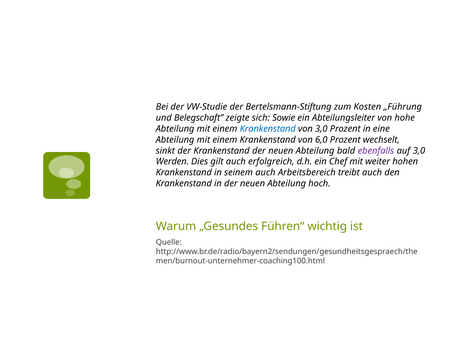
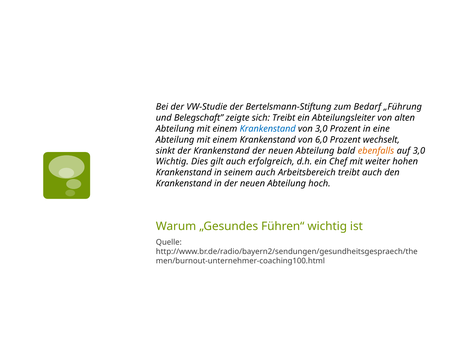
Kosten: Kosten -> Bedarf
sich Sowie: Sowie -> Treibt
hohe: hohe -> alten
ebenfalls colour: purple -> orange
Werden at (172, 162): Werden -> Wichtig
